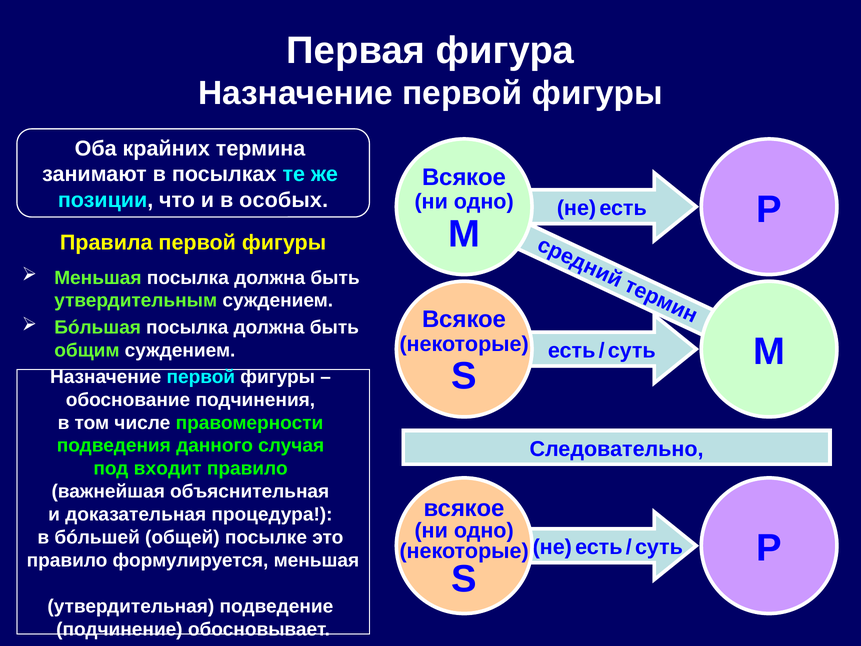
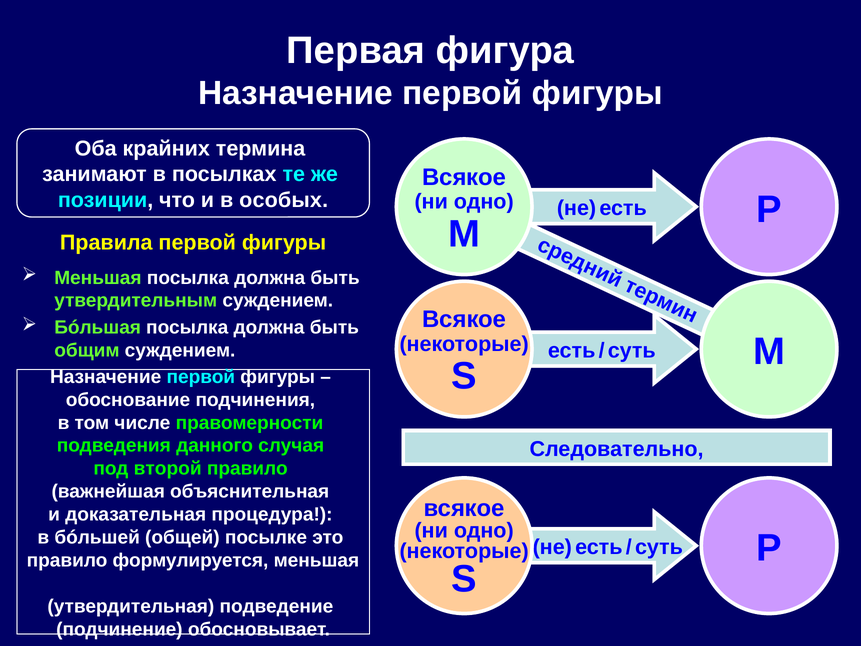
входит: входит -> второй
